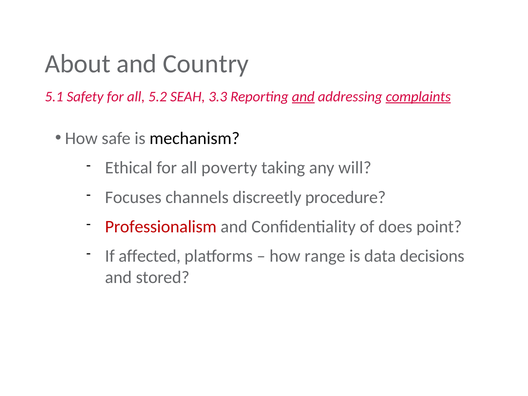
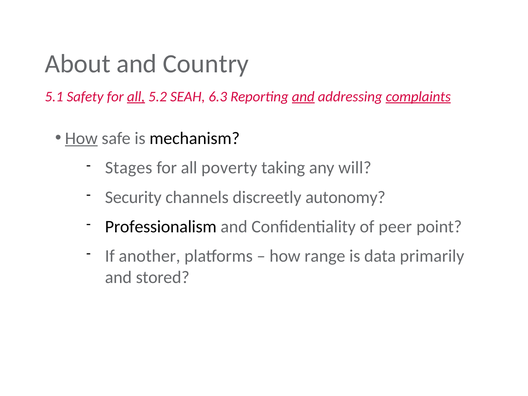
all at (136, 97) underline: none -> present
3.3: 3.3 -> 6.3
How at (81, 138) underline: none -> present
Ethical: Ethical -> Stages
Focuses: Focuses -> Security
procedure: procedure -> autonomy
Professionalism colour: red -> black
does: does -> peer
affected: affected -> another
decisions: decisions -> primarily
